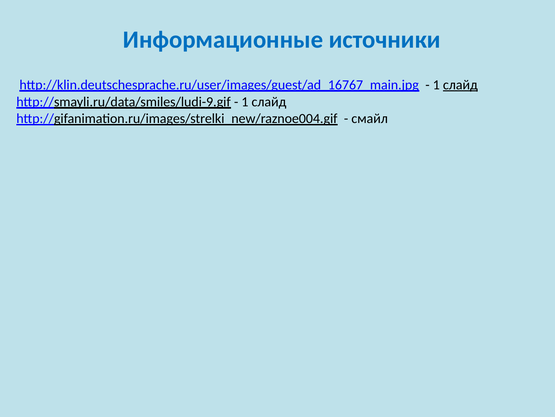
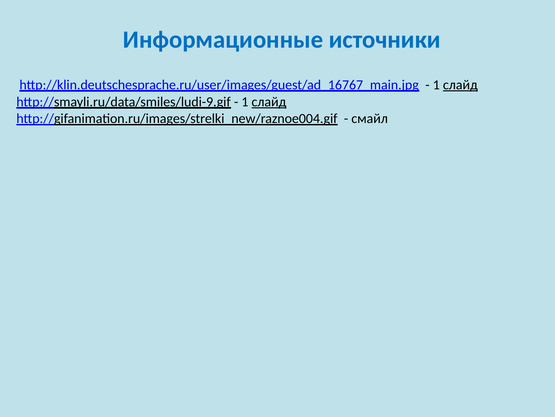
слайд at (269, 102) underline: none -> present
